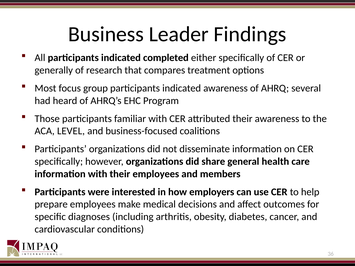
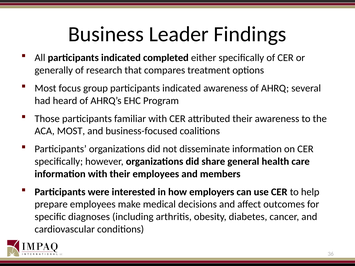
ACA LEVEL: LEVEL -> MOST
